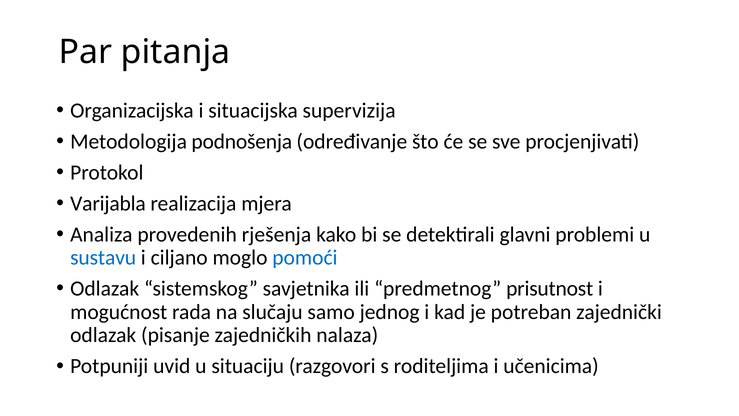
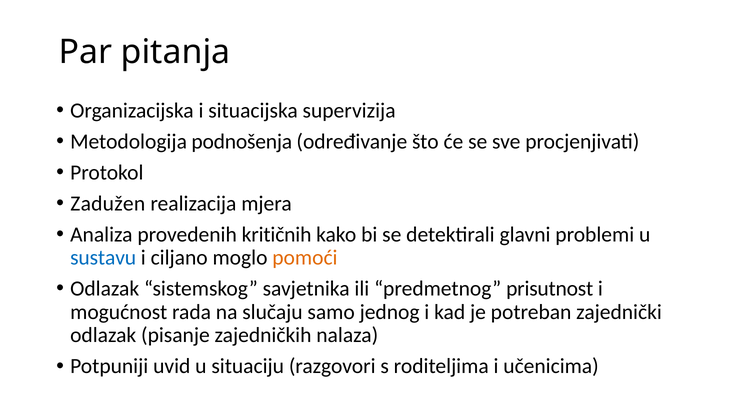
Varijabla: Varijabla -> Zadužen
rješenja: rješenja -> kritičnih
pomoći colour: blue -> orange
